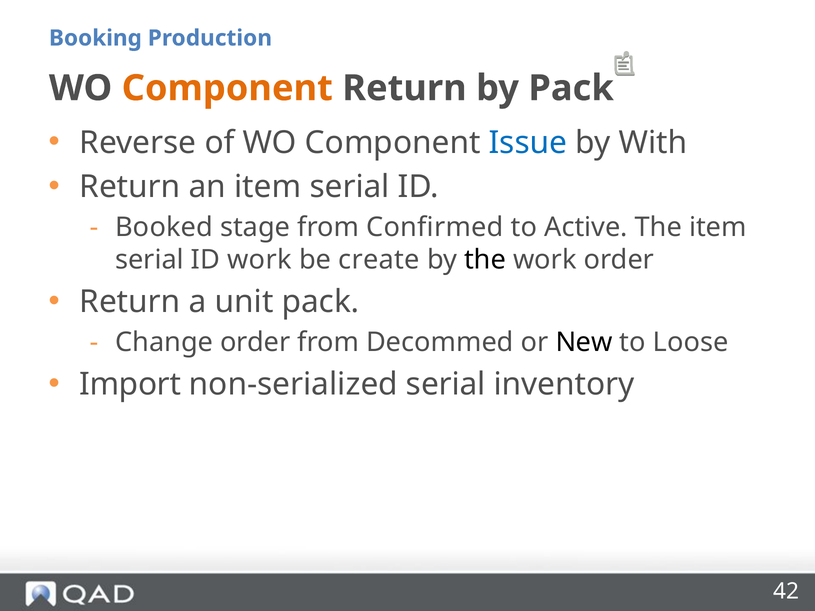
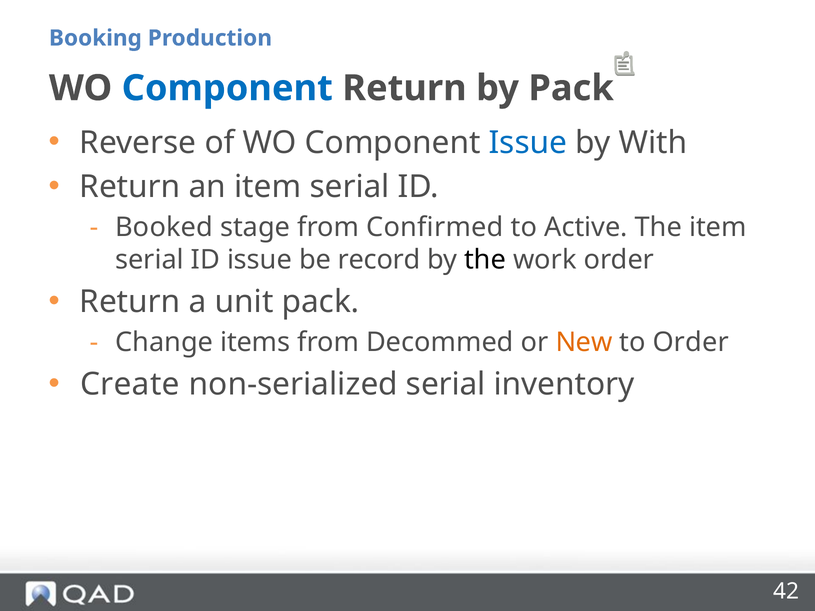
Component at (227, 88) colour: orange -> blue
ID work: work -> issue
create: create -> record
Change order: order -> items
New colour: black -> orange
to Loose: Loose -> Order
Import: Import -> Create
